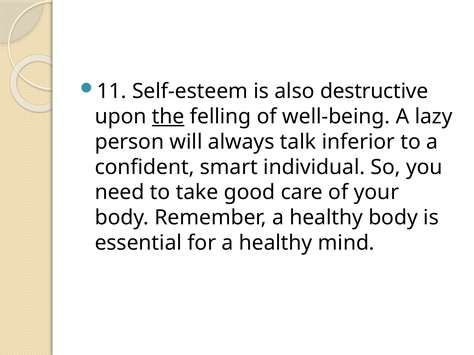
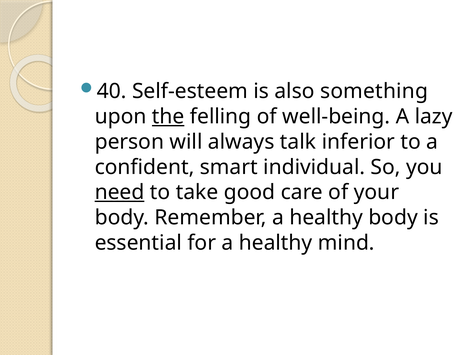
11: 11 -> 40
destructive: destructive -> something
need underline: none -> present
